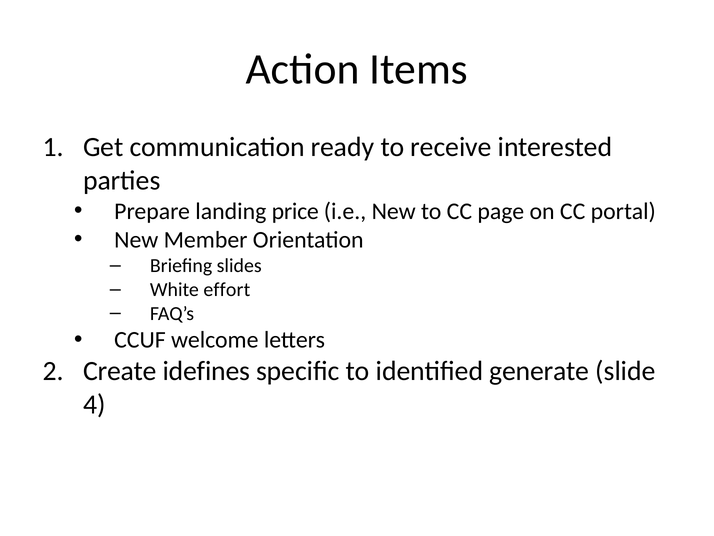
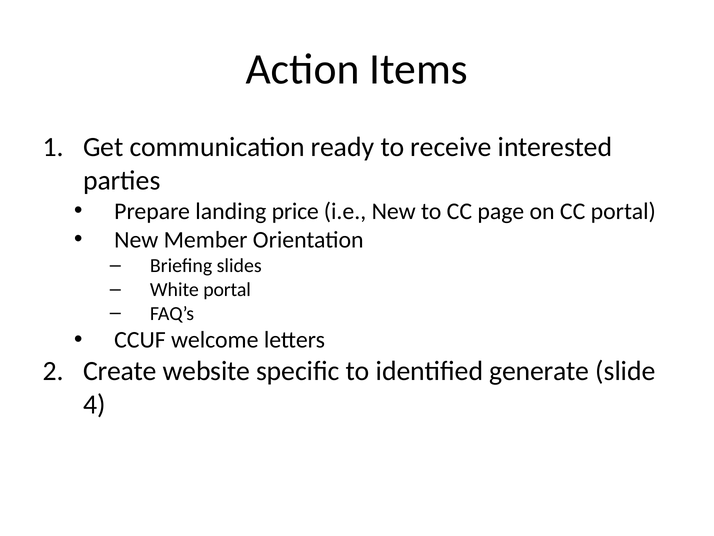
White effort: effort -> portal
idefines: idefines -> website
